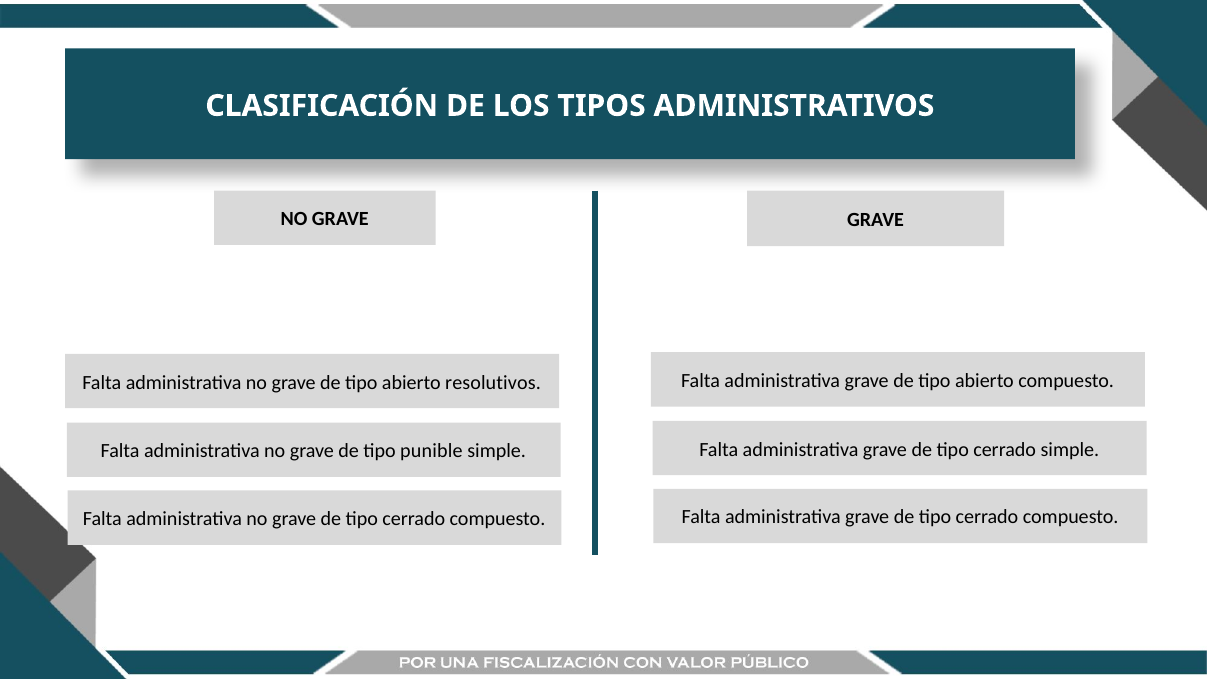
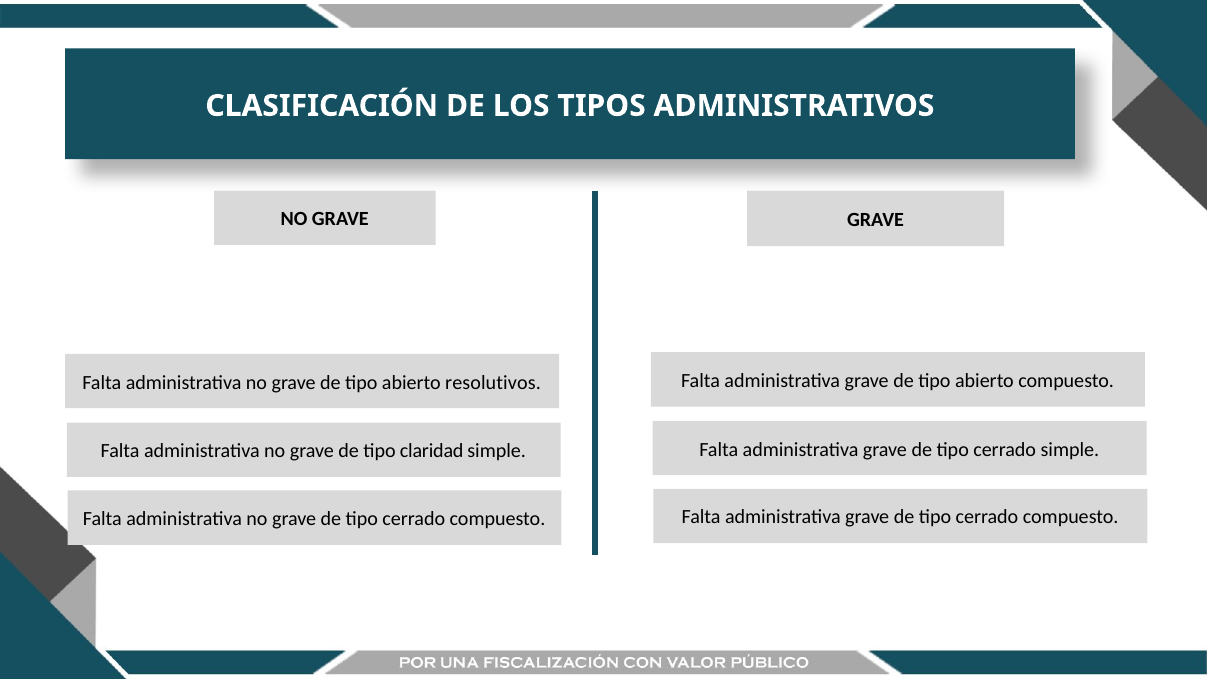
punible: punible -> claridad
